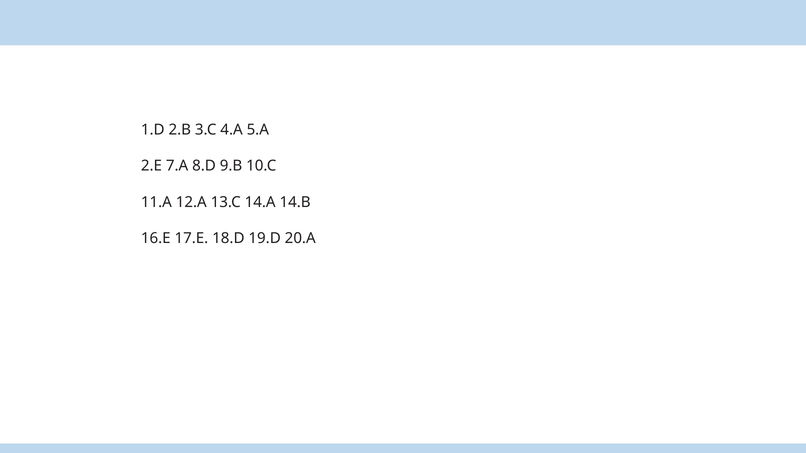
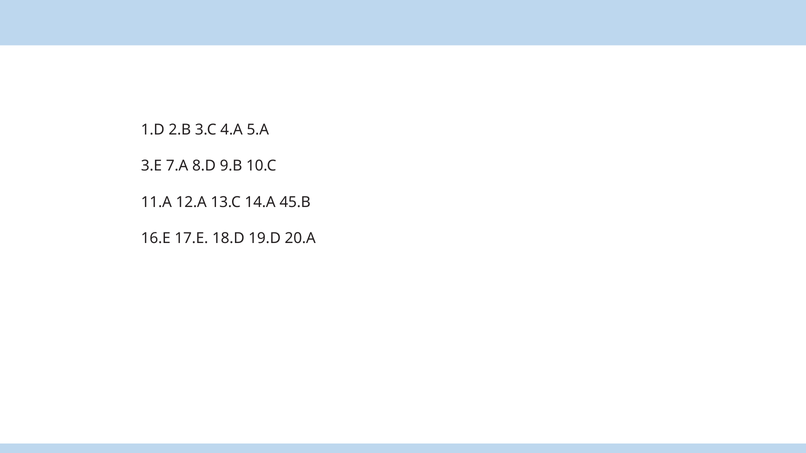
2.E: 2.E -> 3.E
14.B: 14.B -> 45.B
